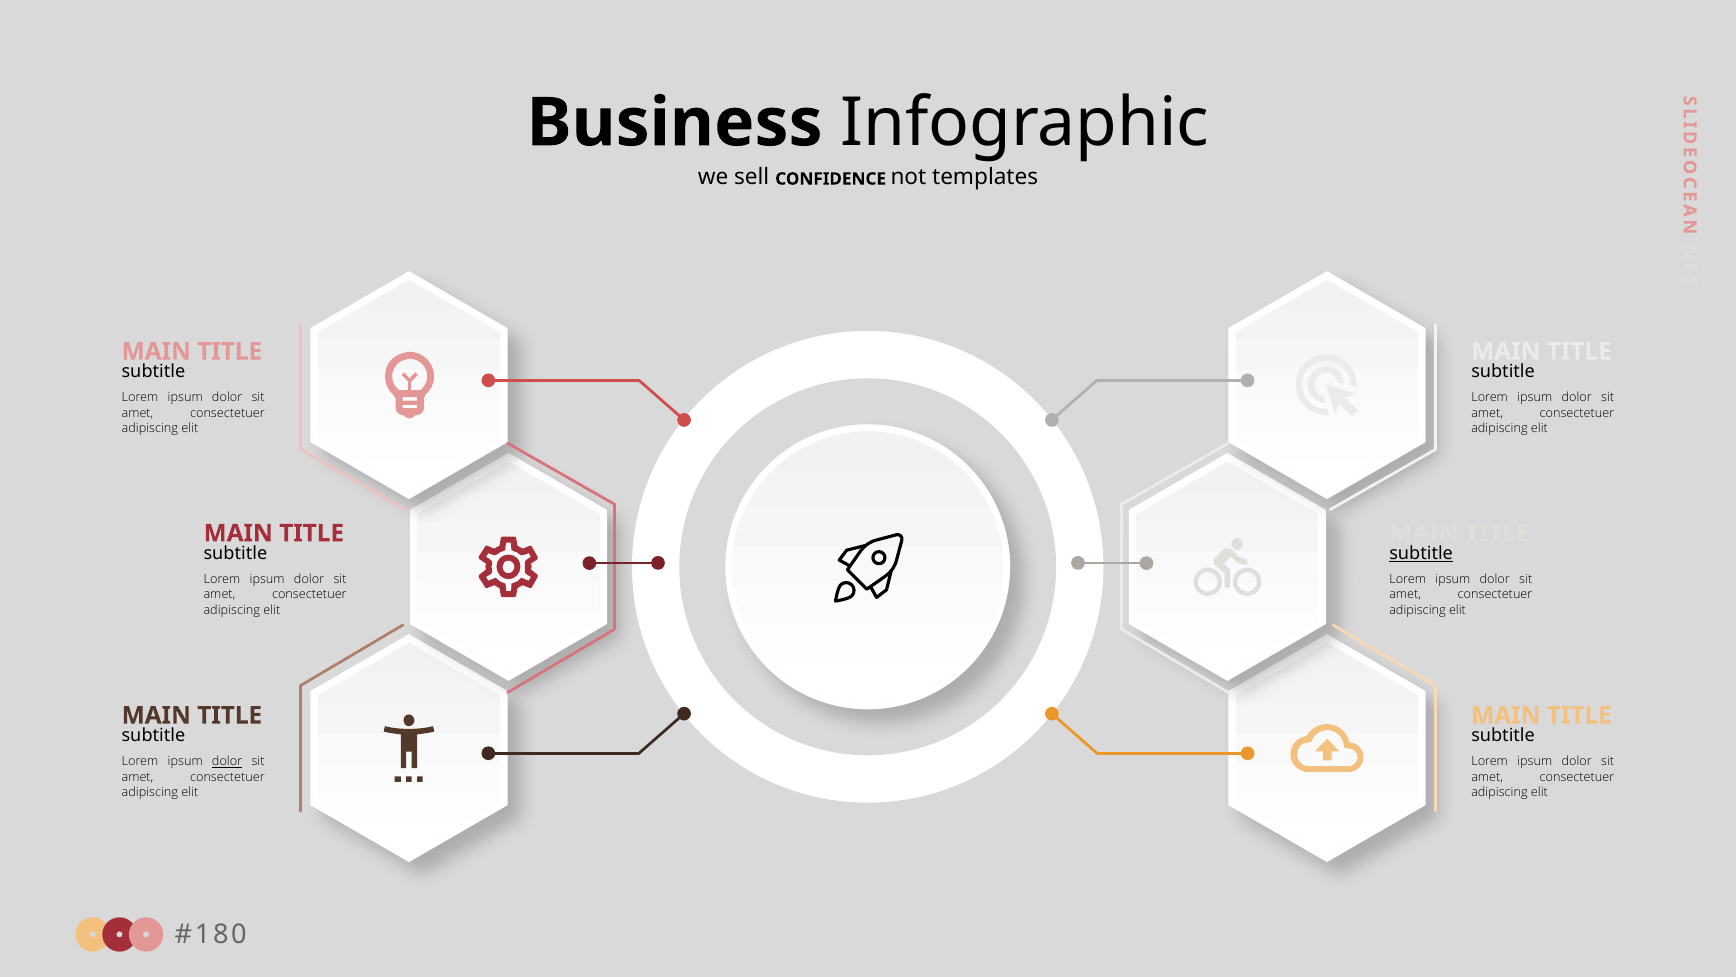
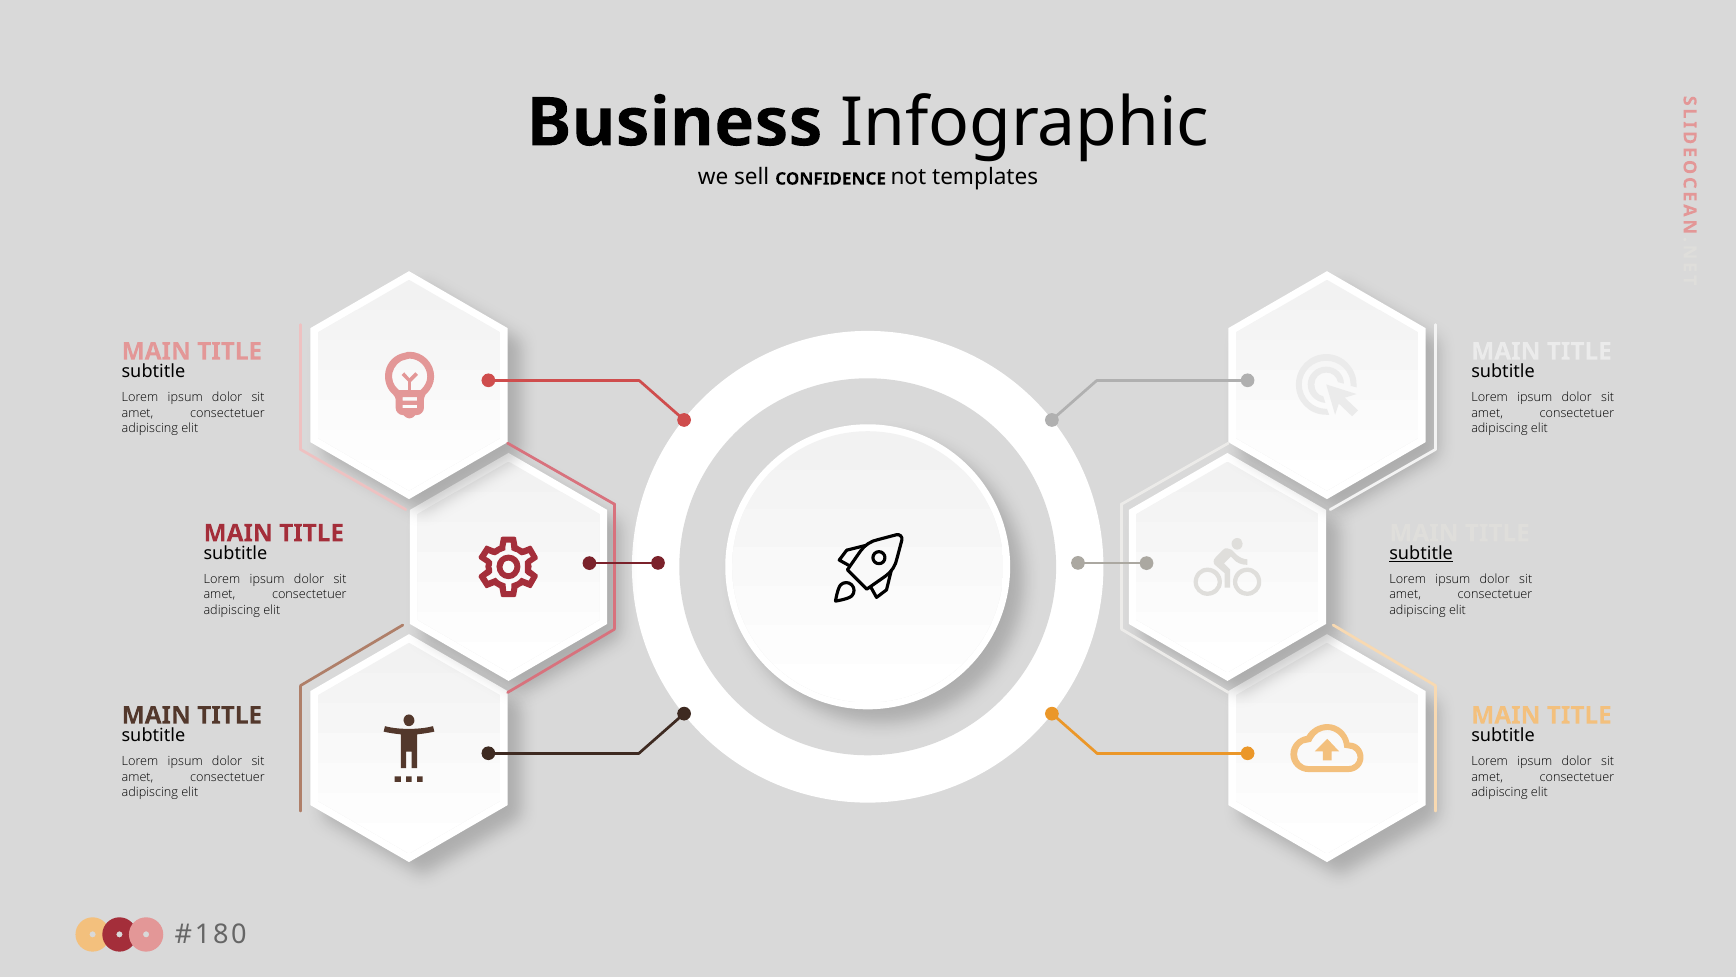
dolor at (227, 761) underline: present -> none
